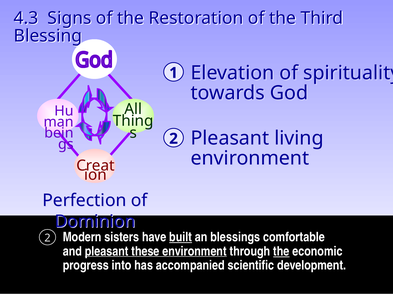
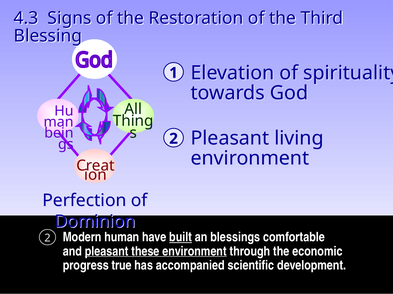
sisters: sisters -> human
the at (281, 252) underline: present -> none
into: into -> true
